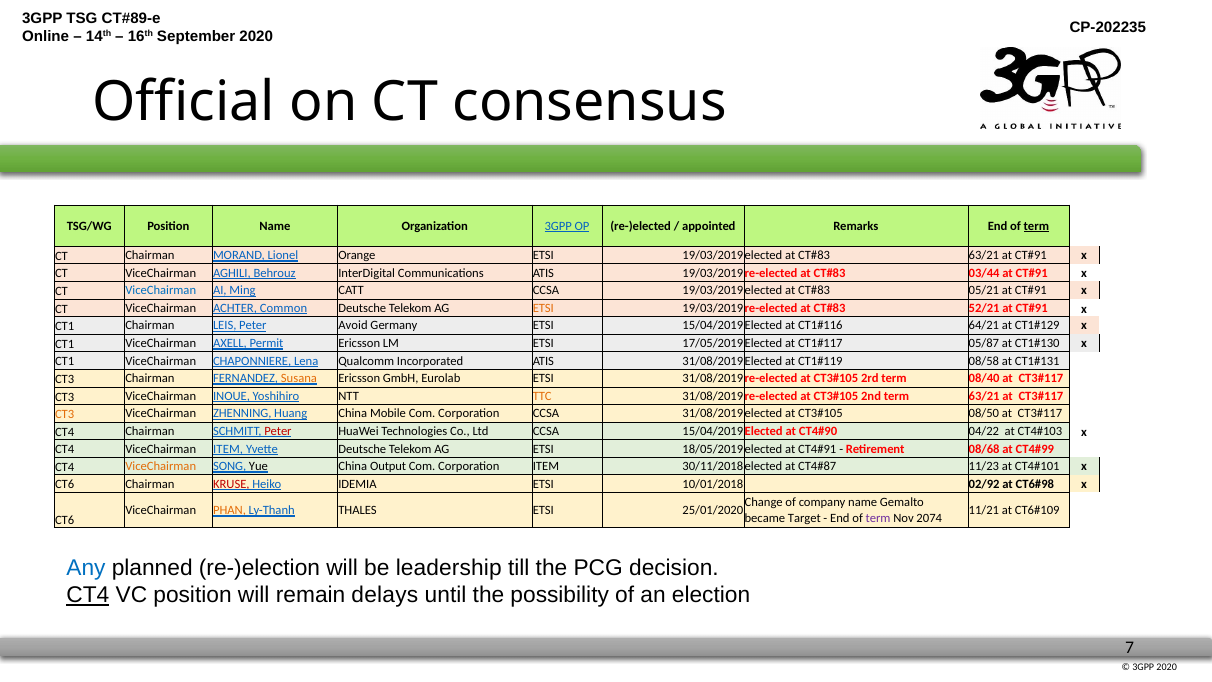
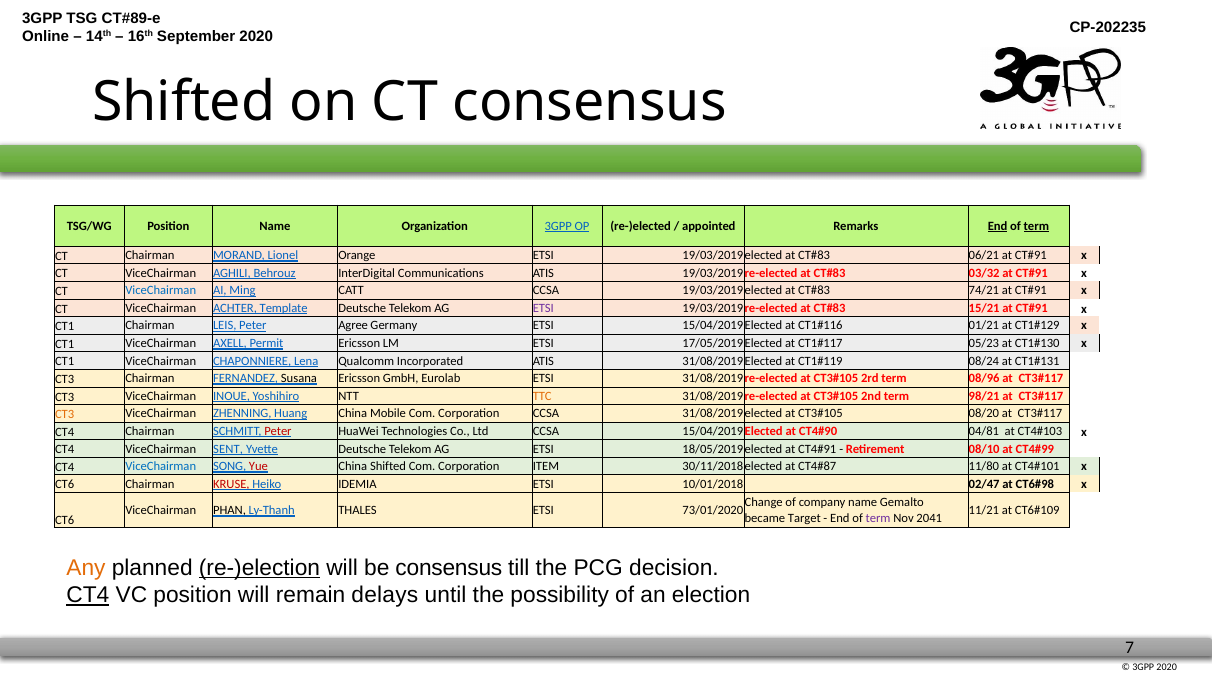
Official at (184, 102): Official -> Shifted
End at (998, 226) underline: none -> present
63/21 at (984, 255): 63/21 -> 06/21
03/44: 03/44 -> 03/32
05/21: 05/21 -> 74/21
Common: Common -> Template
ETSI at (543, 308) colour: orange -> purple
52/21: 52/21 -> 15/21
Avoid: Avoid -> Agree
64/21: 64/21 -> 01/21
05/87: 05/87 -> 05/23
08/58: 08/58 -> 08/24
Susana colour: orange -> black
08/40: 08/40 -> 08/96
term 63/21: 63/21 -> 98/21
08/50: 08/50 -> 08/20
04/22: 04/22 -> 04/81
ViceChairman ITEM: ITEM -> SENT
08/68: 08/68 -> 08/10
ViceChairman at (161, 466) colour: orange -> blue
Yue colour: black -> red
China Output: Output -> Shifted
11/23: 11/23 -> 11/80
02/92: 02/92 -> 02/47
PHAN colour: orange -> black
25/01/2020: 25/01/2020 -> 73/01/2020
2074: 2074 -> 2041
Any colour: blue -> orange
re-)election underline: none -> present
be leadership: leadership -> consensus
